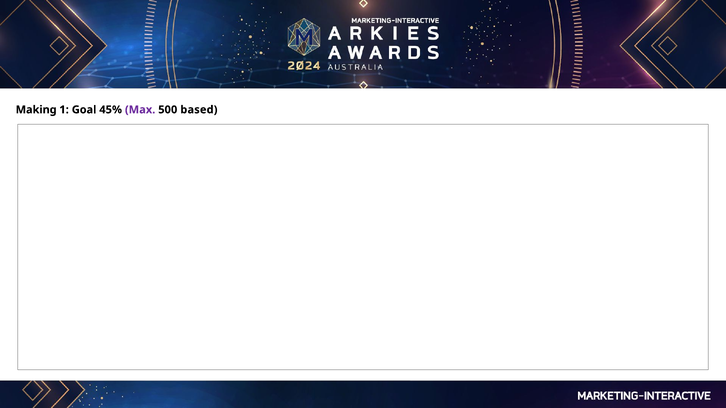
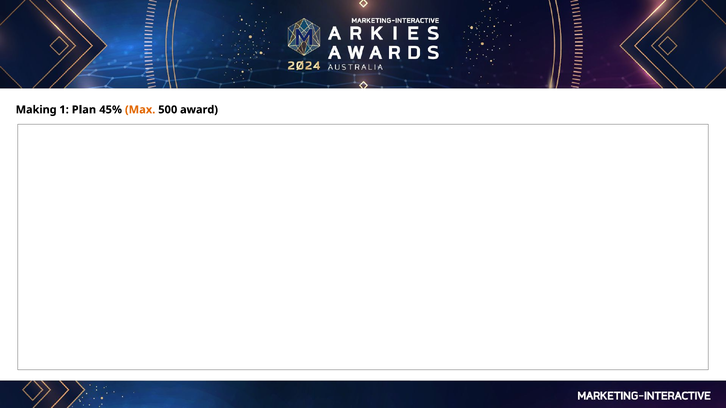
Goal: Goal -> Plan
Max colour: purple -> orange
based: based -> award
